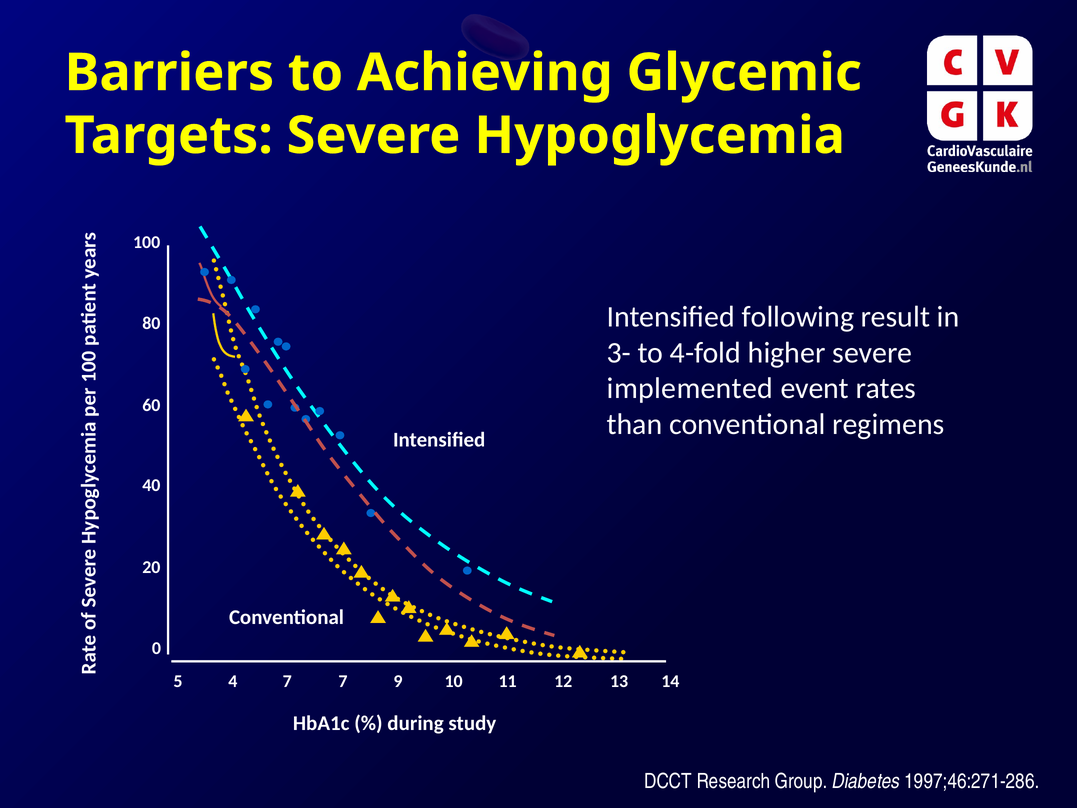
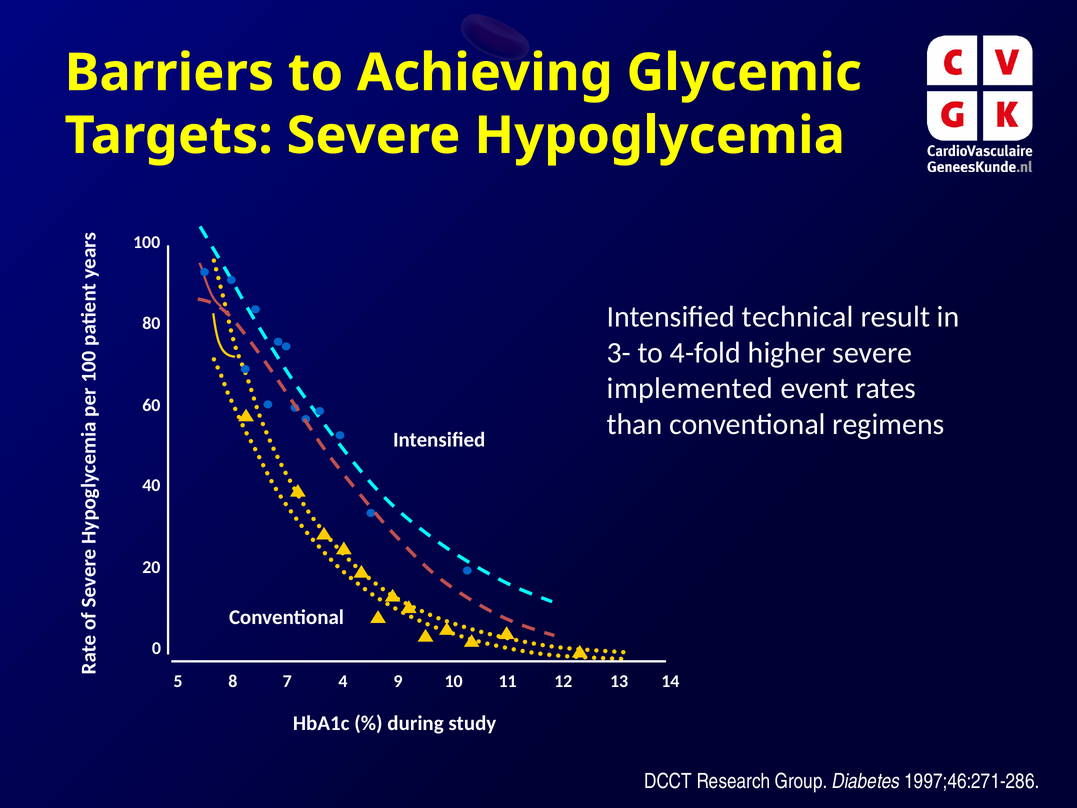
following: following -> technical
4: 4 -> 8
7 7: 7 -> 4
